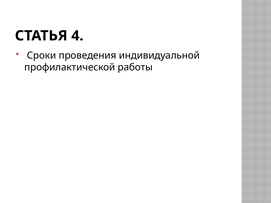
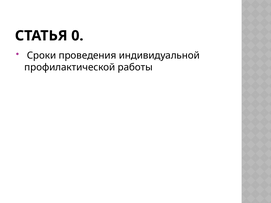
4: 4 -> 0
